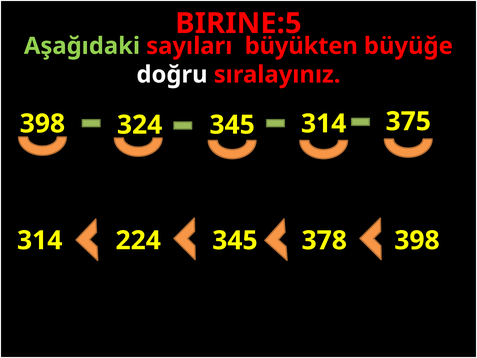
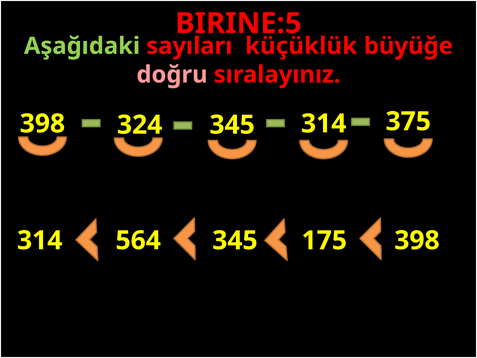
büyükten: büyükten -> küçüklük
doğru colour: white -> pink
224: 224 -> 564
378: 378 -> 175
